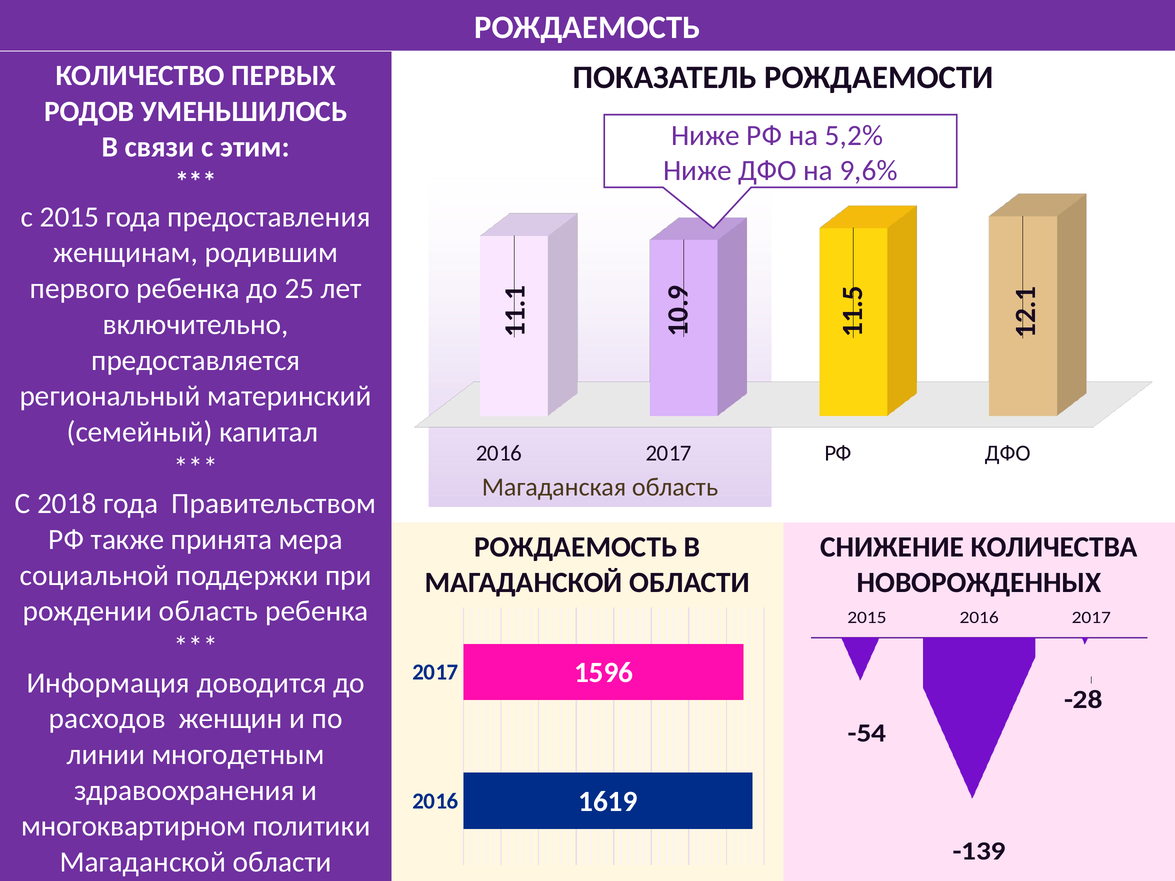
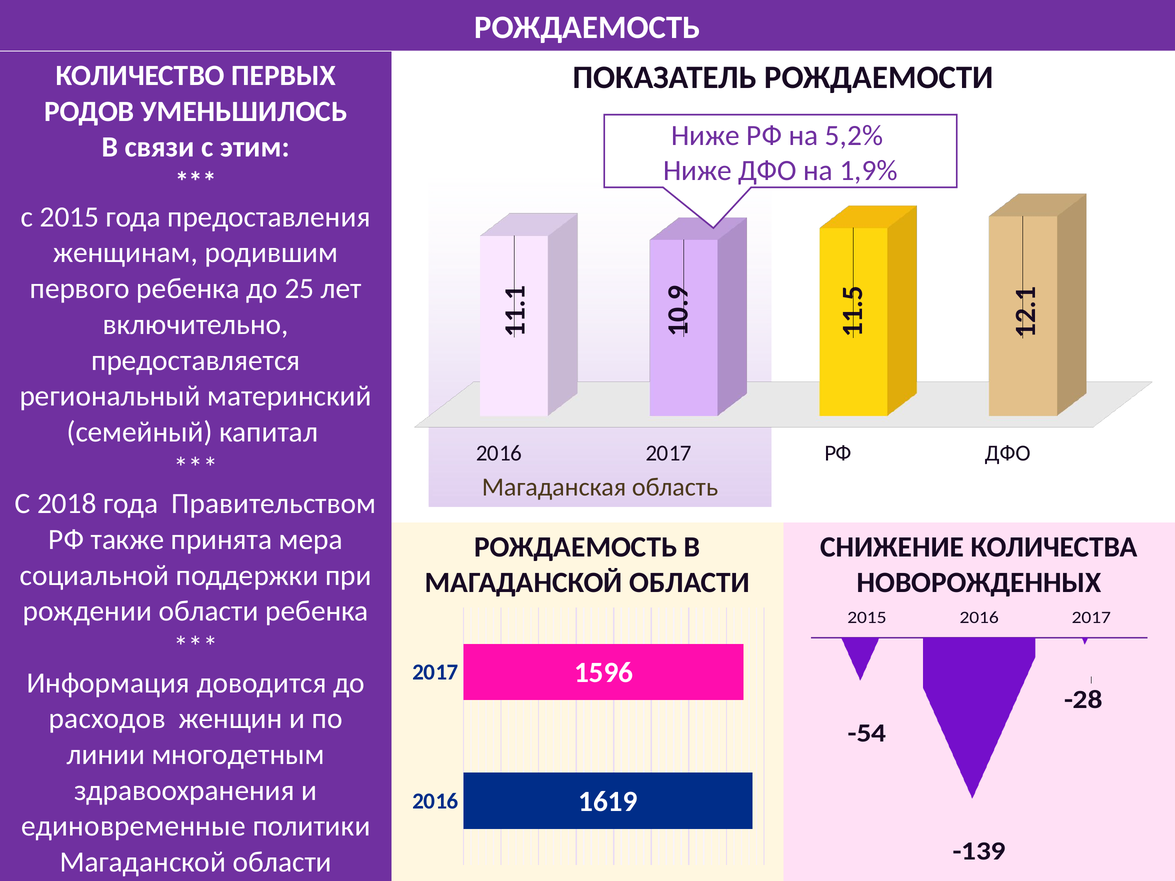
9,6%: 9,6% -> 1,9%
рождении область: область -> области
многоквартирном: многоквартирном -> единовременные
